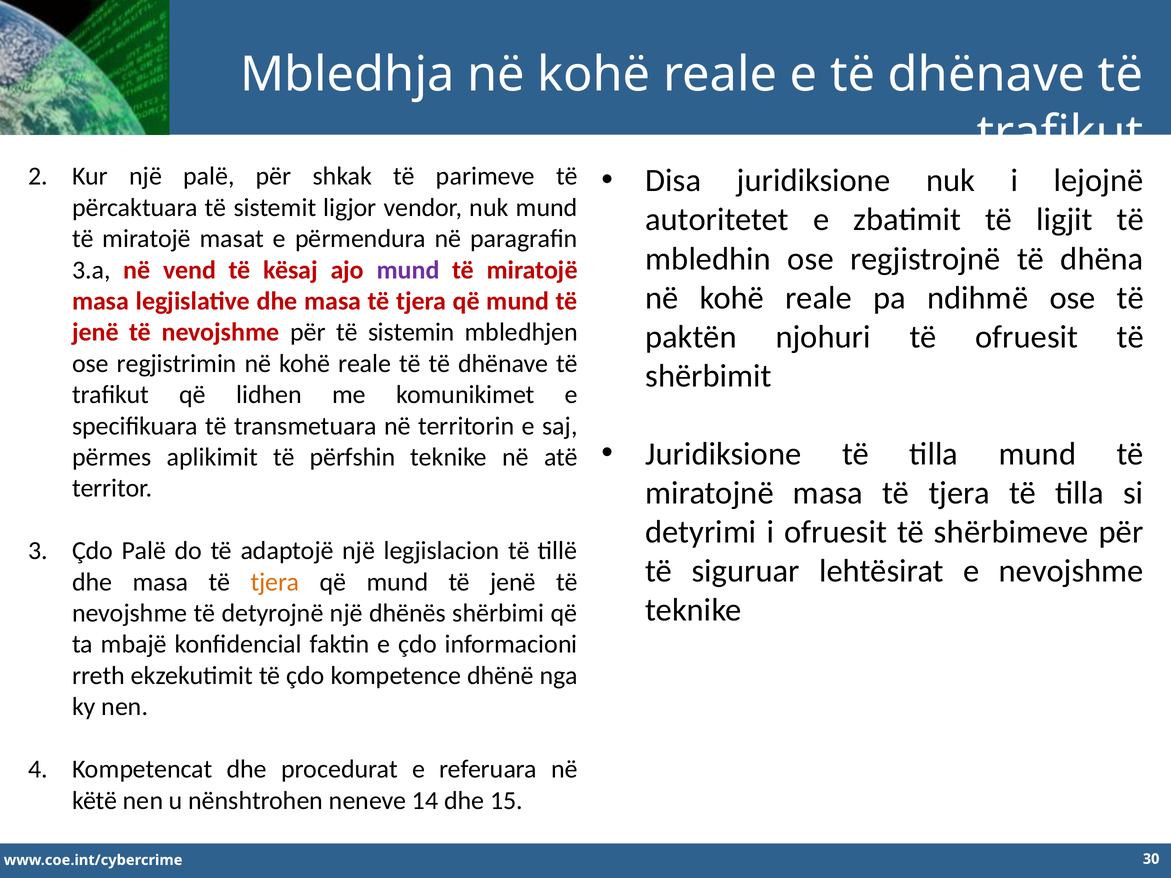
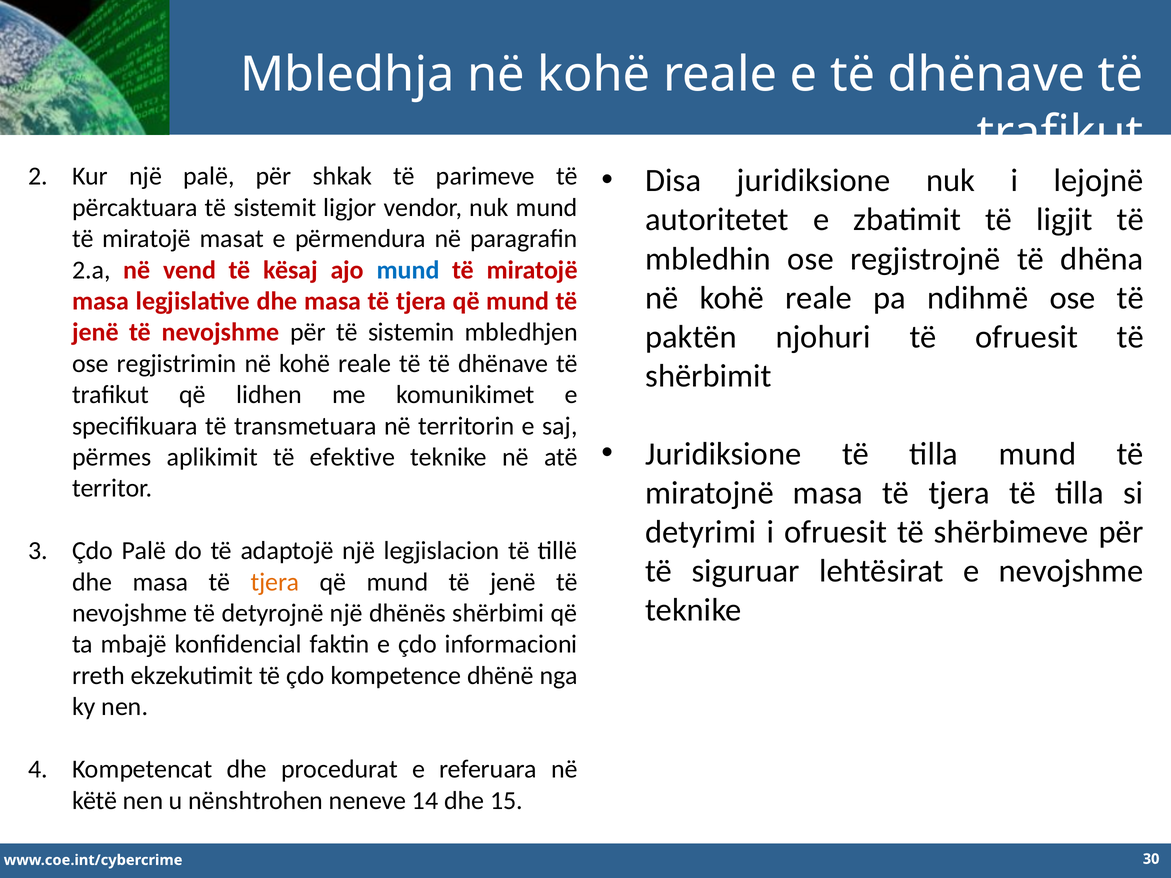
3.a: 3.a -> 2.a
mund at (408, 270) colour: purple -> blue
përfshin: përfshin -> efektive
